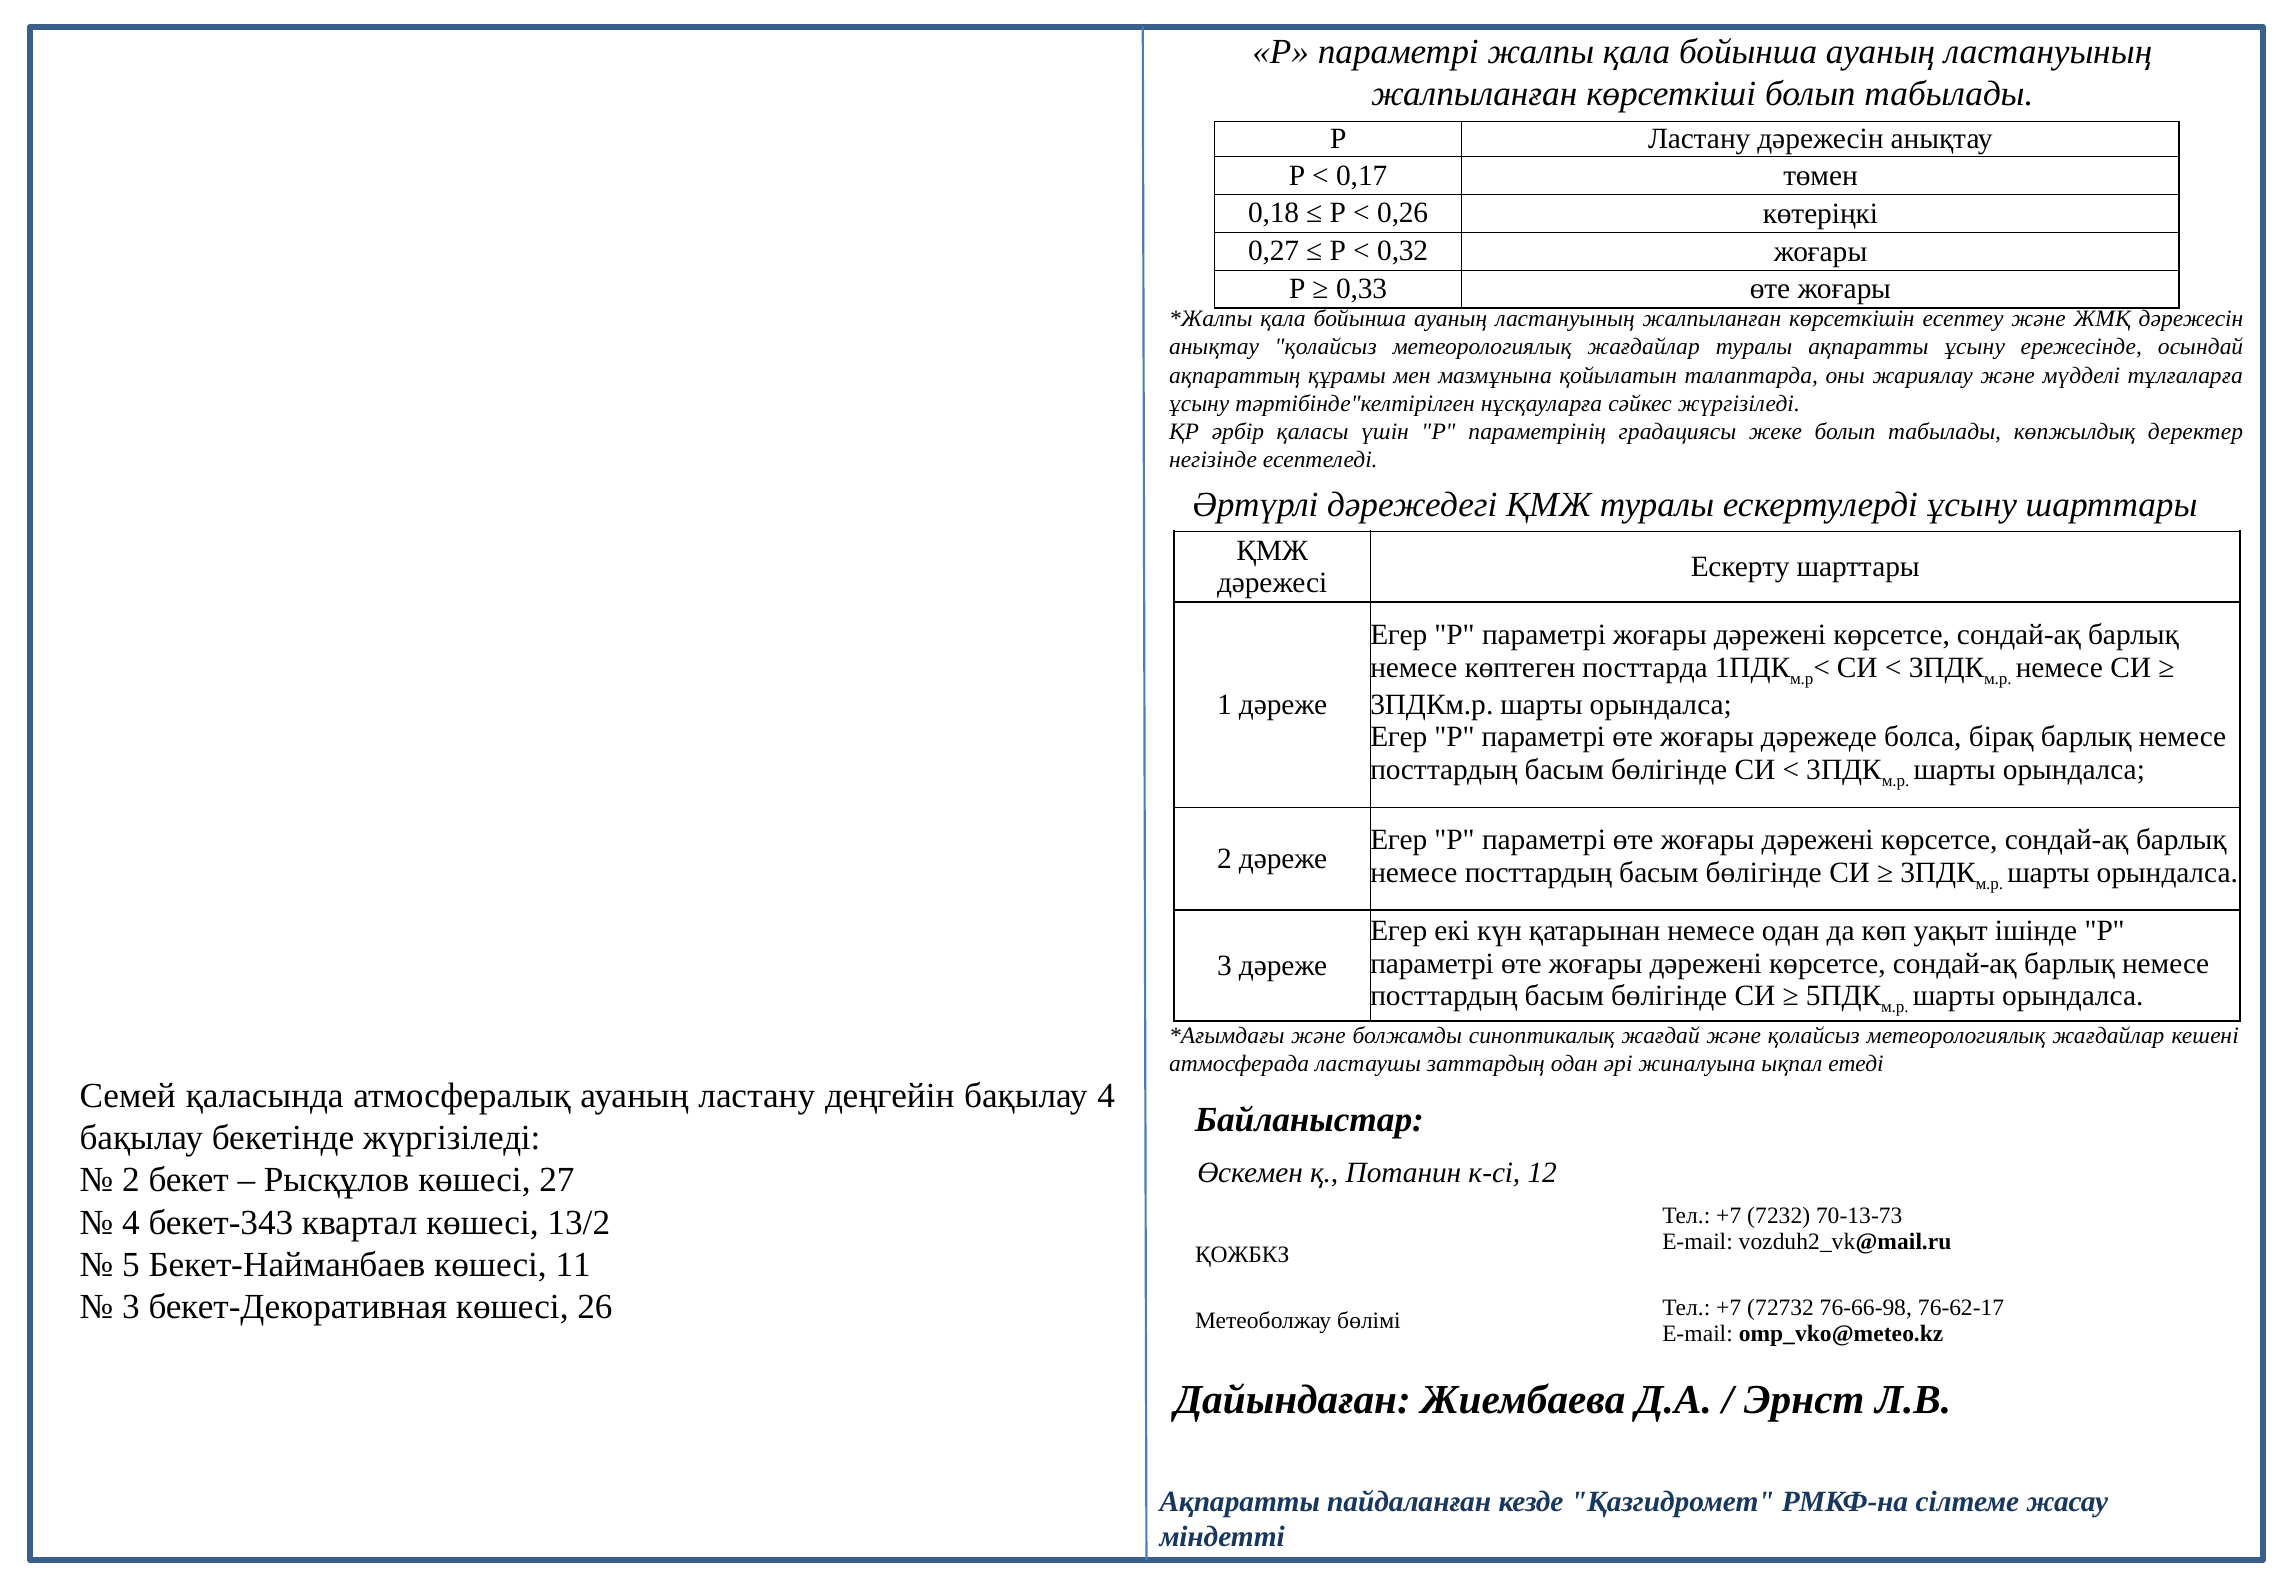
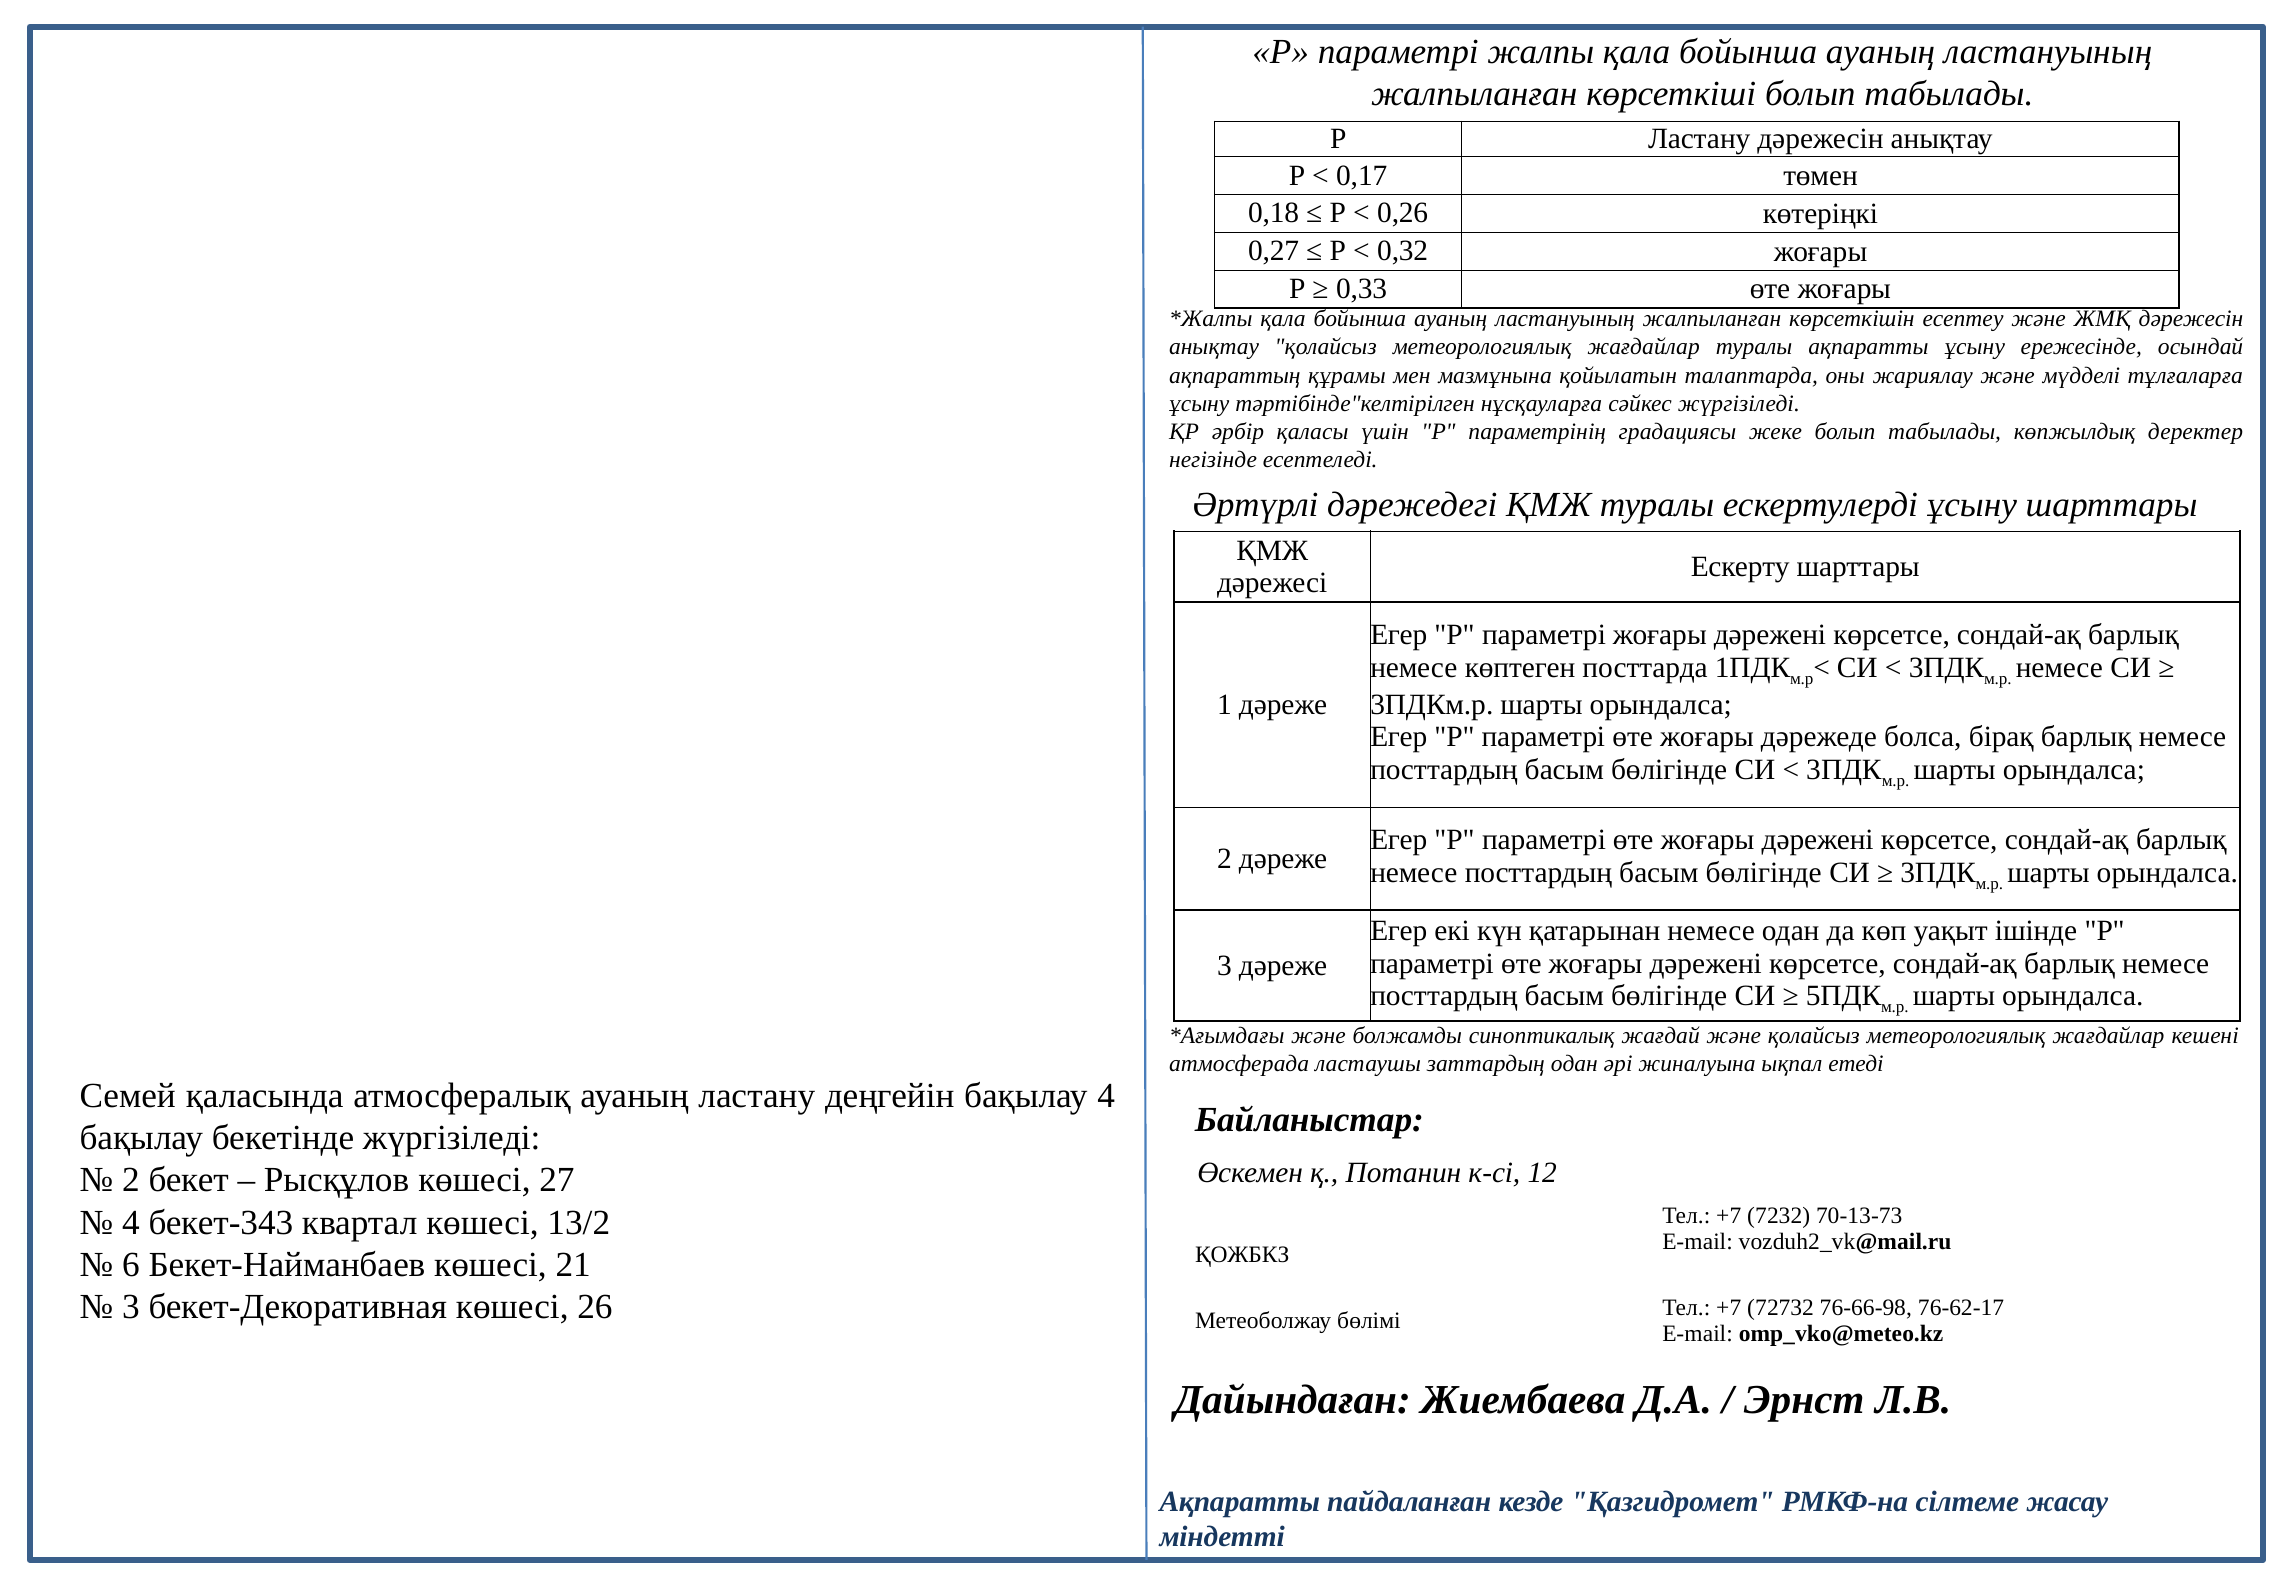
5: 5 -> 6
11: 11 -> 21
